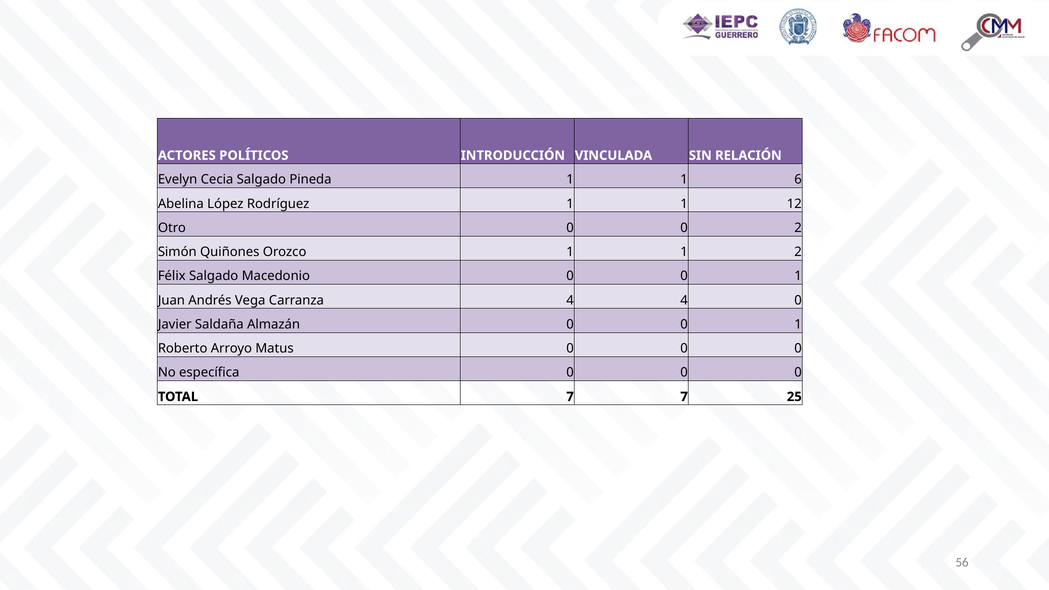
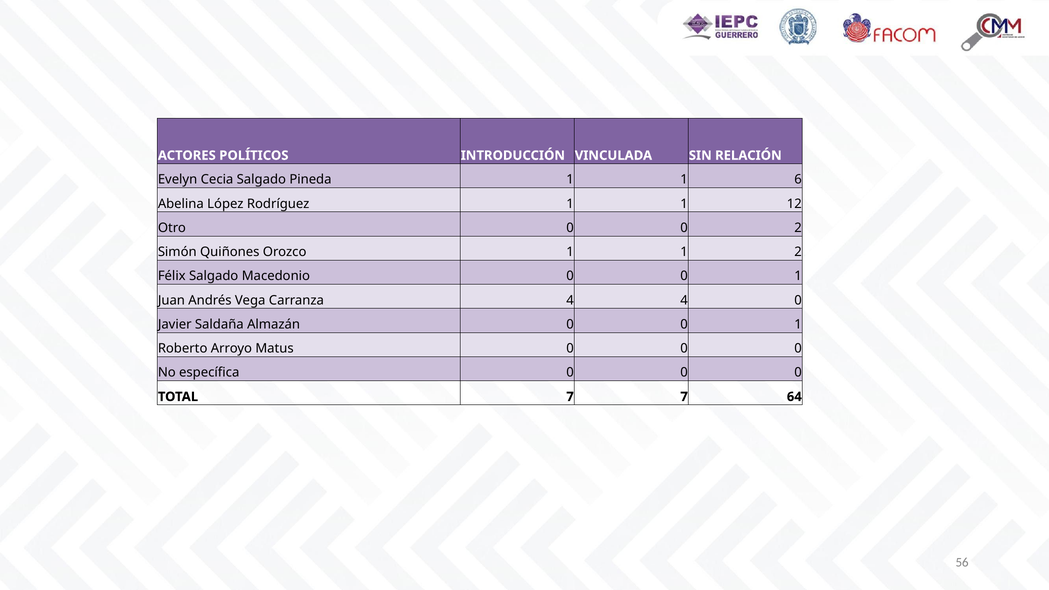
25: 25 -> 64
